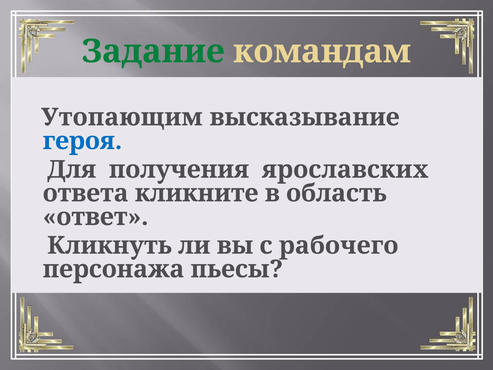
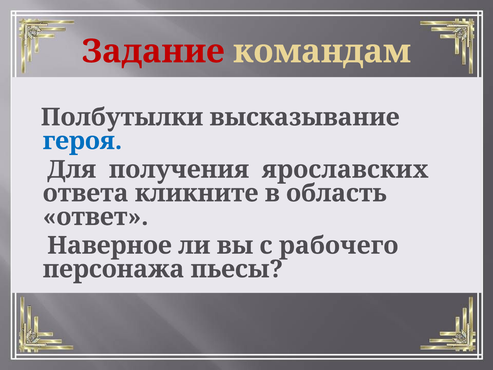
Задание colour: green -> red
Утопающим: Утопающим -> Полбутылки
Кликнуть: Кликнуть -> Наверное
